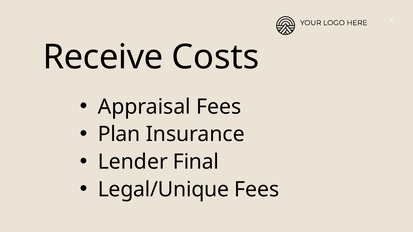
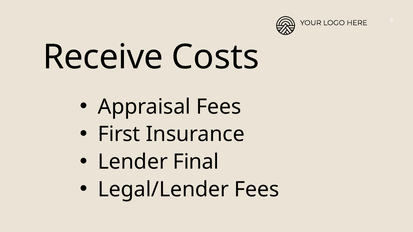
Plan: Plan -> First
Legal/Unique: Legal/Unique -> Legal/Lender
